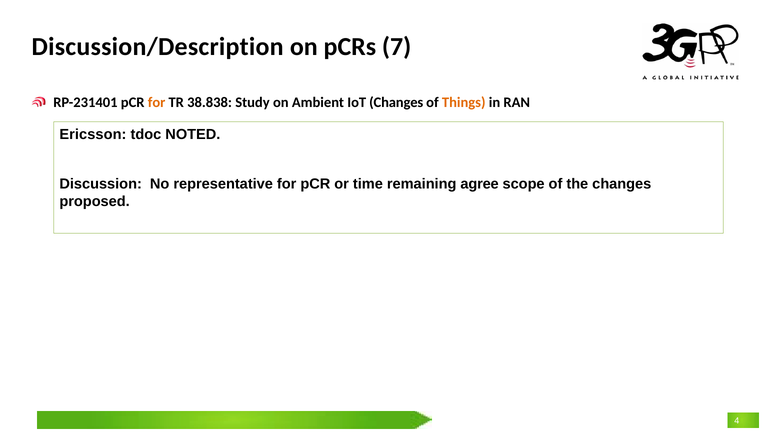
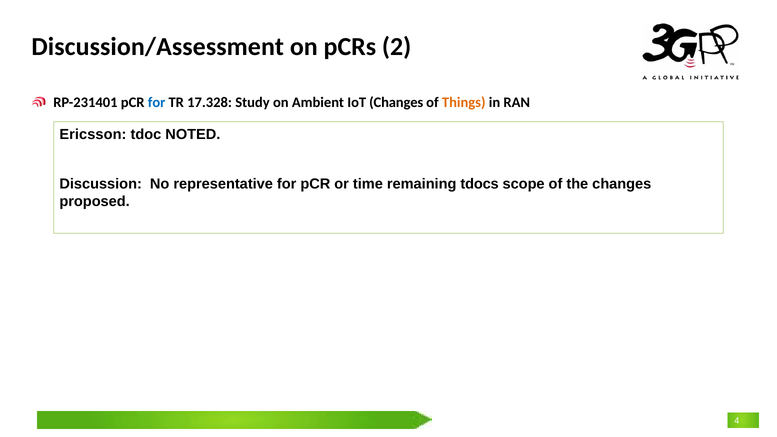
Discussion/Description: Discussion/Description -> Discussion/Assessment
7: 7 -> 2
for at (157, 103) colour: orange -> blue
38.838: 38.838 -> 17.328
agree: agree -> tdocs
